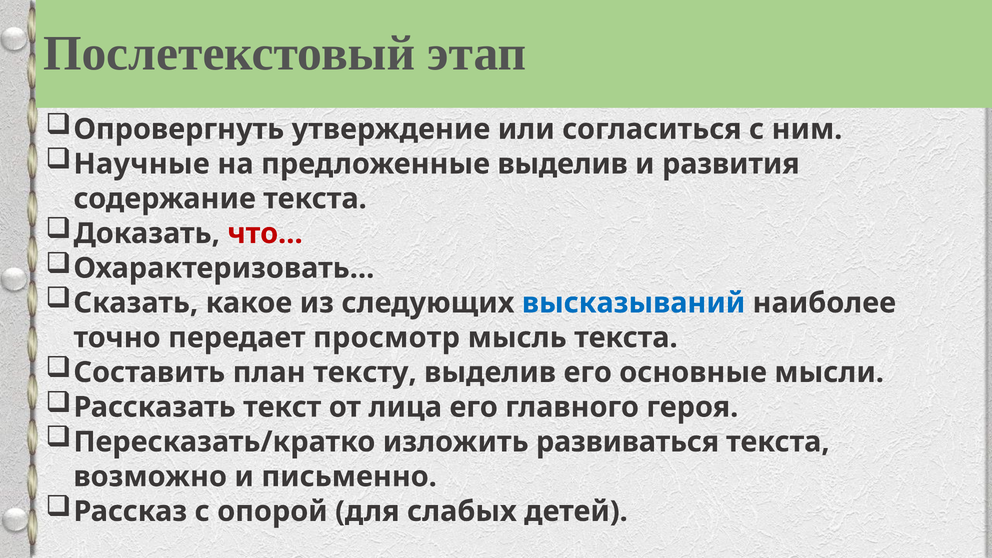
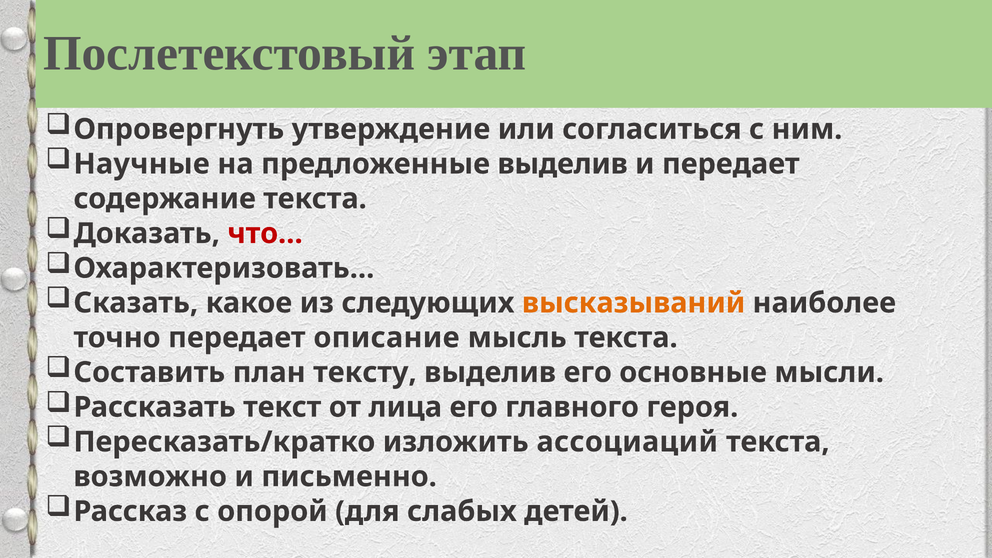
и развития: развития -> передает
высказываний colour: blue -> orange
просмотр: просмотр -> описание
развиваться: развиваться -> ассоциаций
